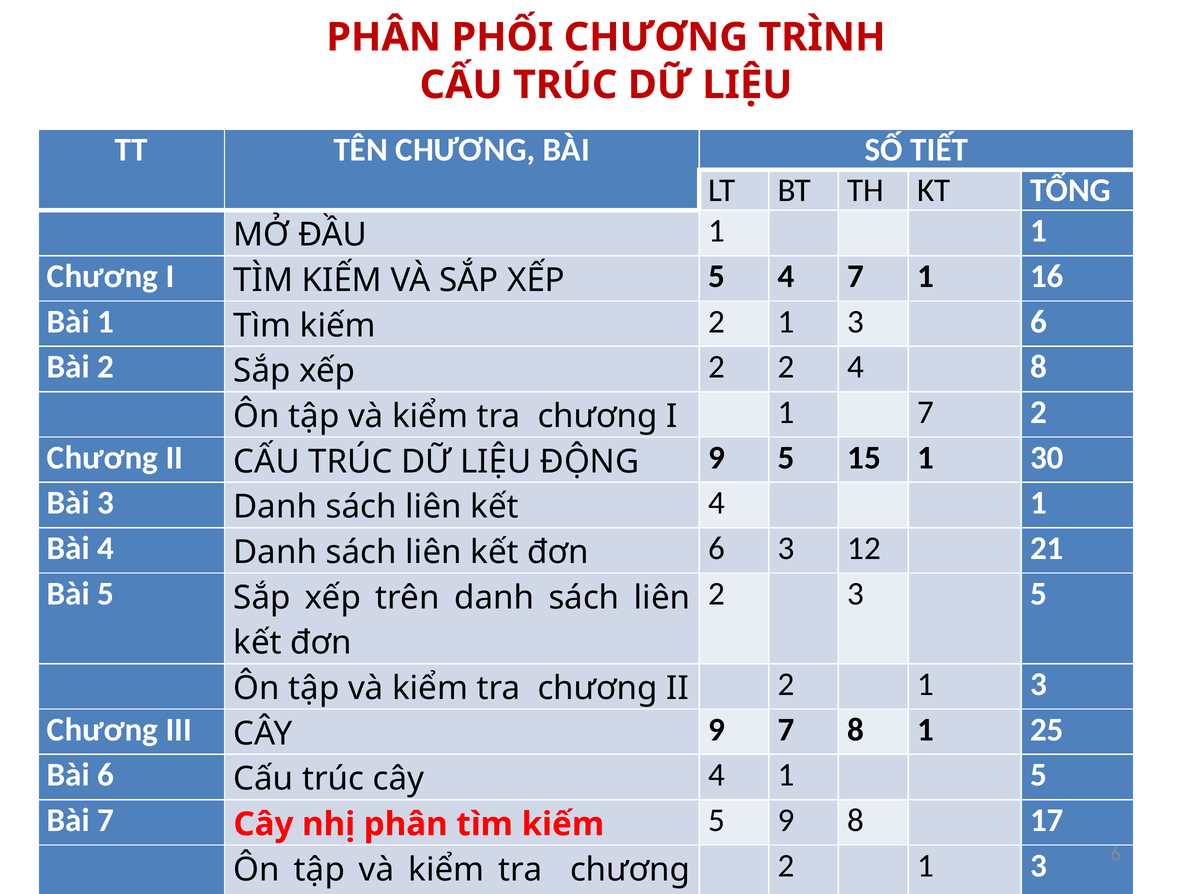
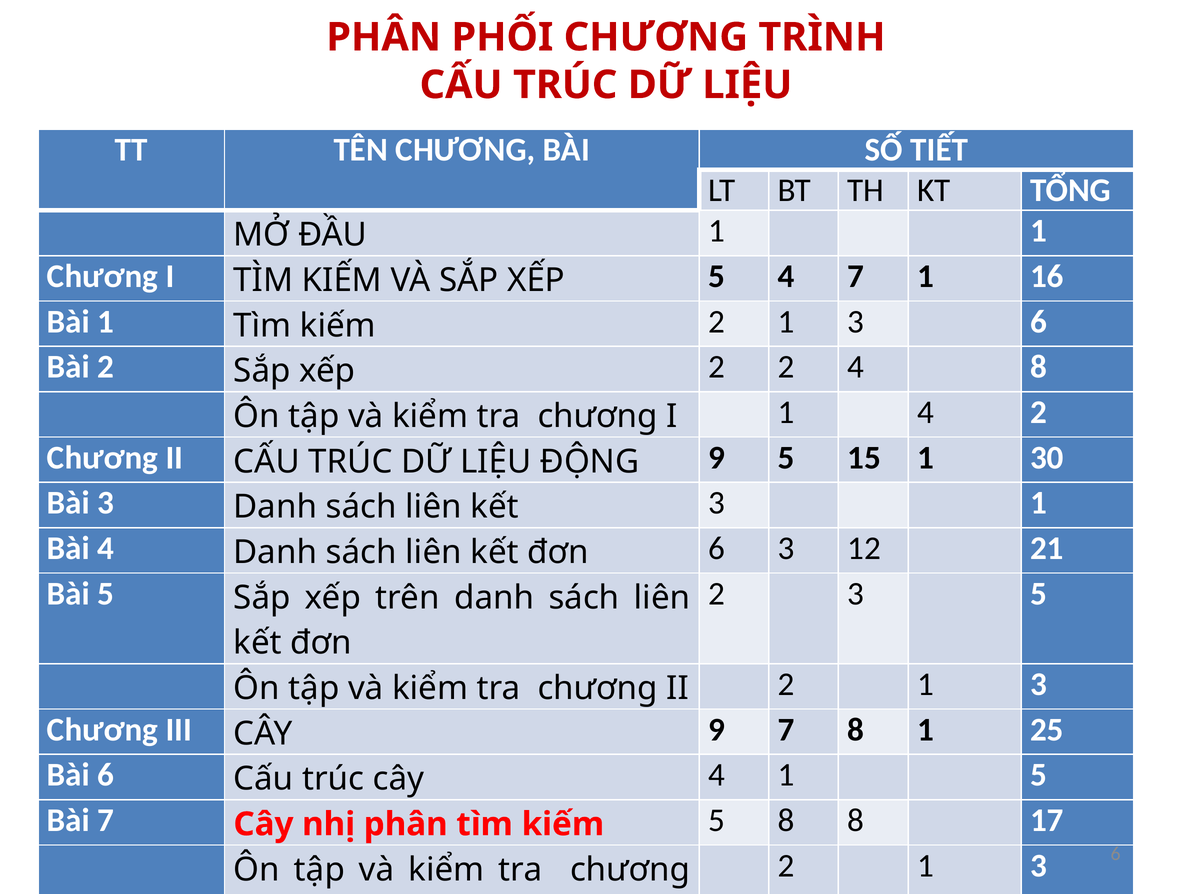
1 7: 7 -> 4
4 at (716, 503): 4 -> 3
5 9: 9 -> 8
